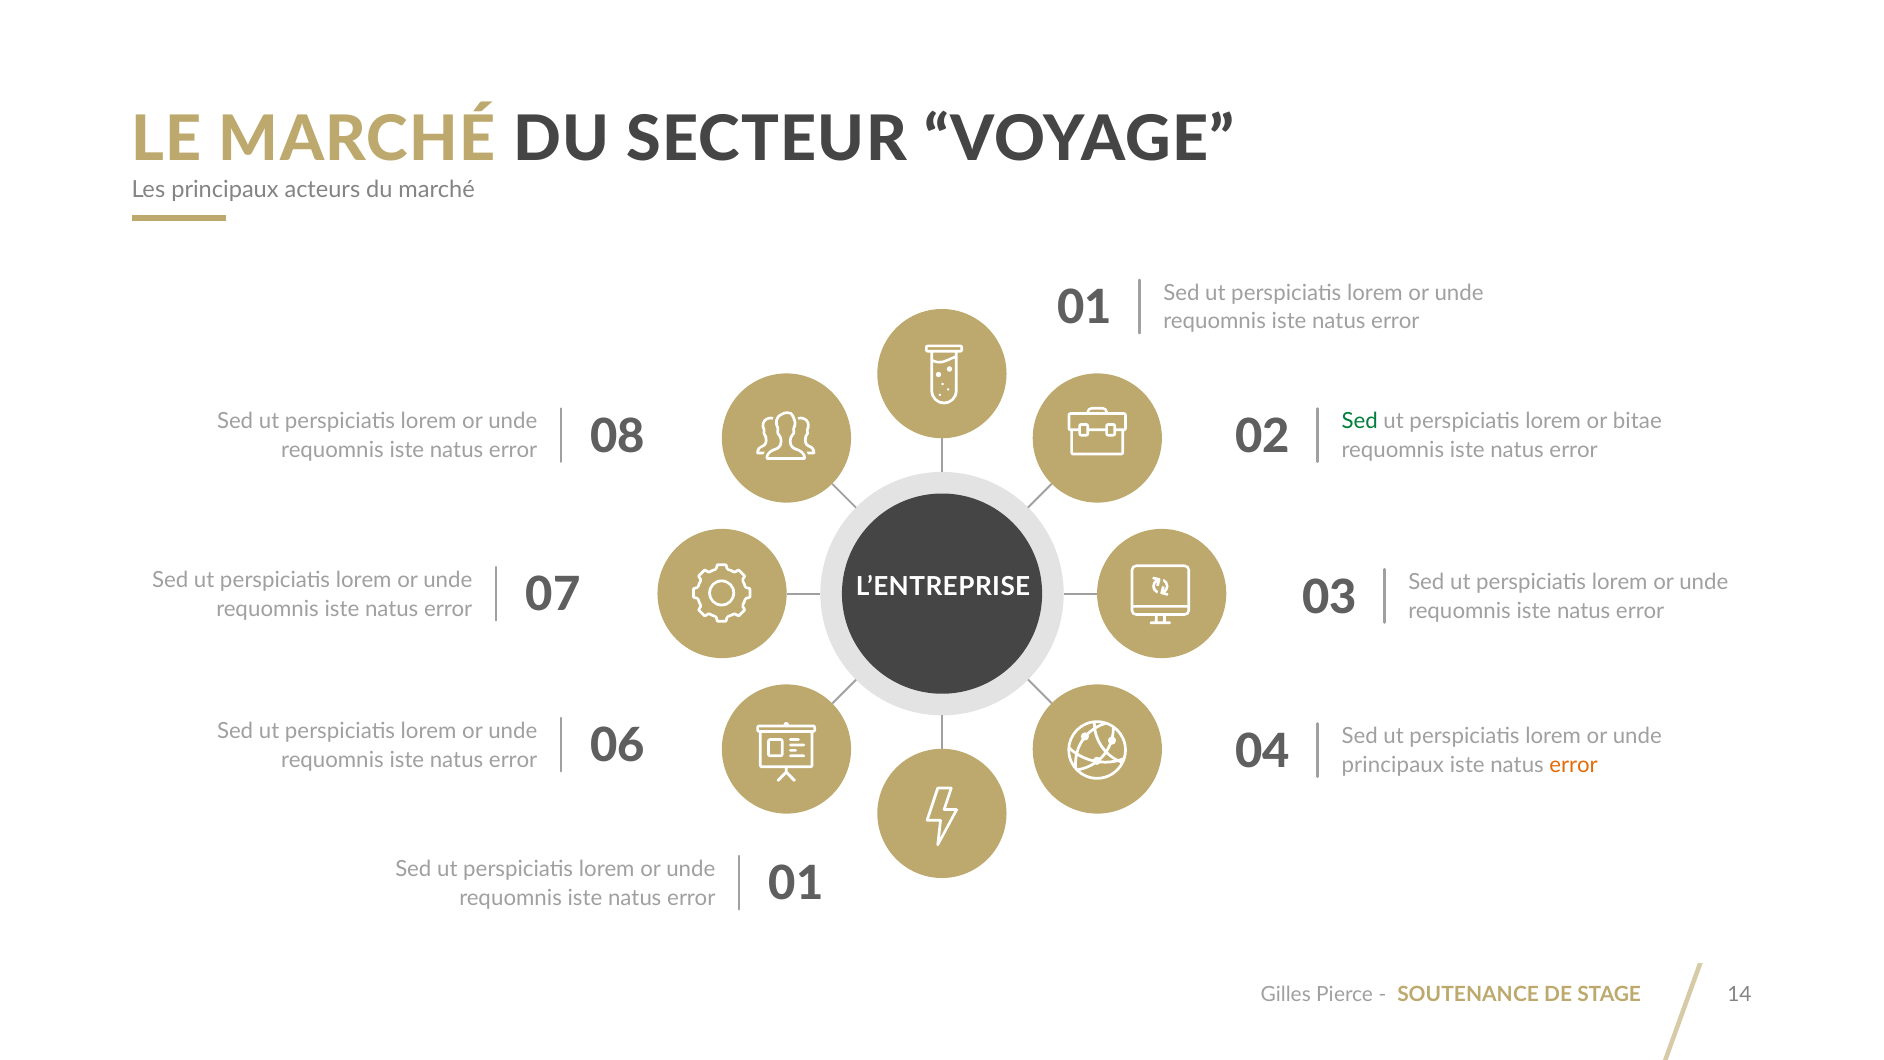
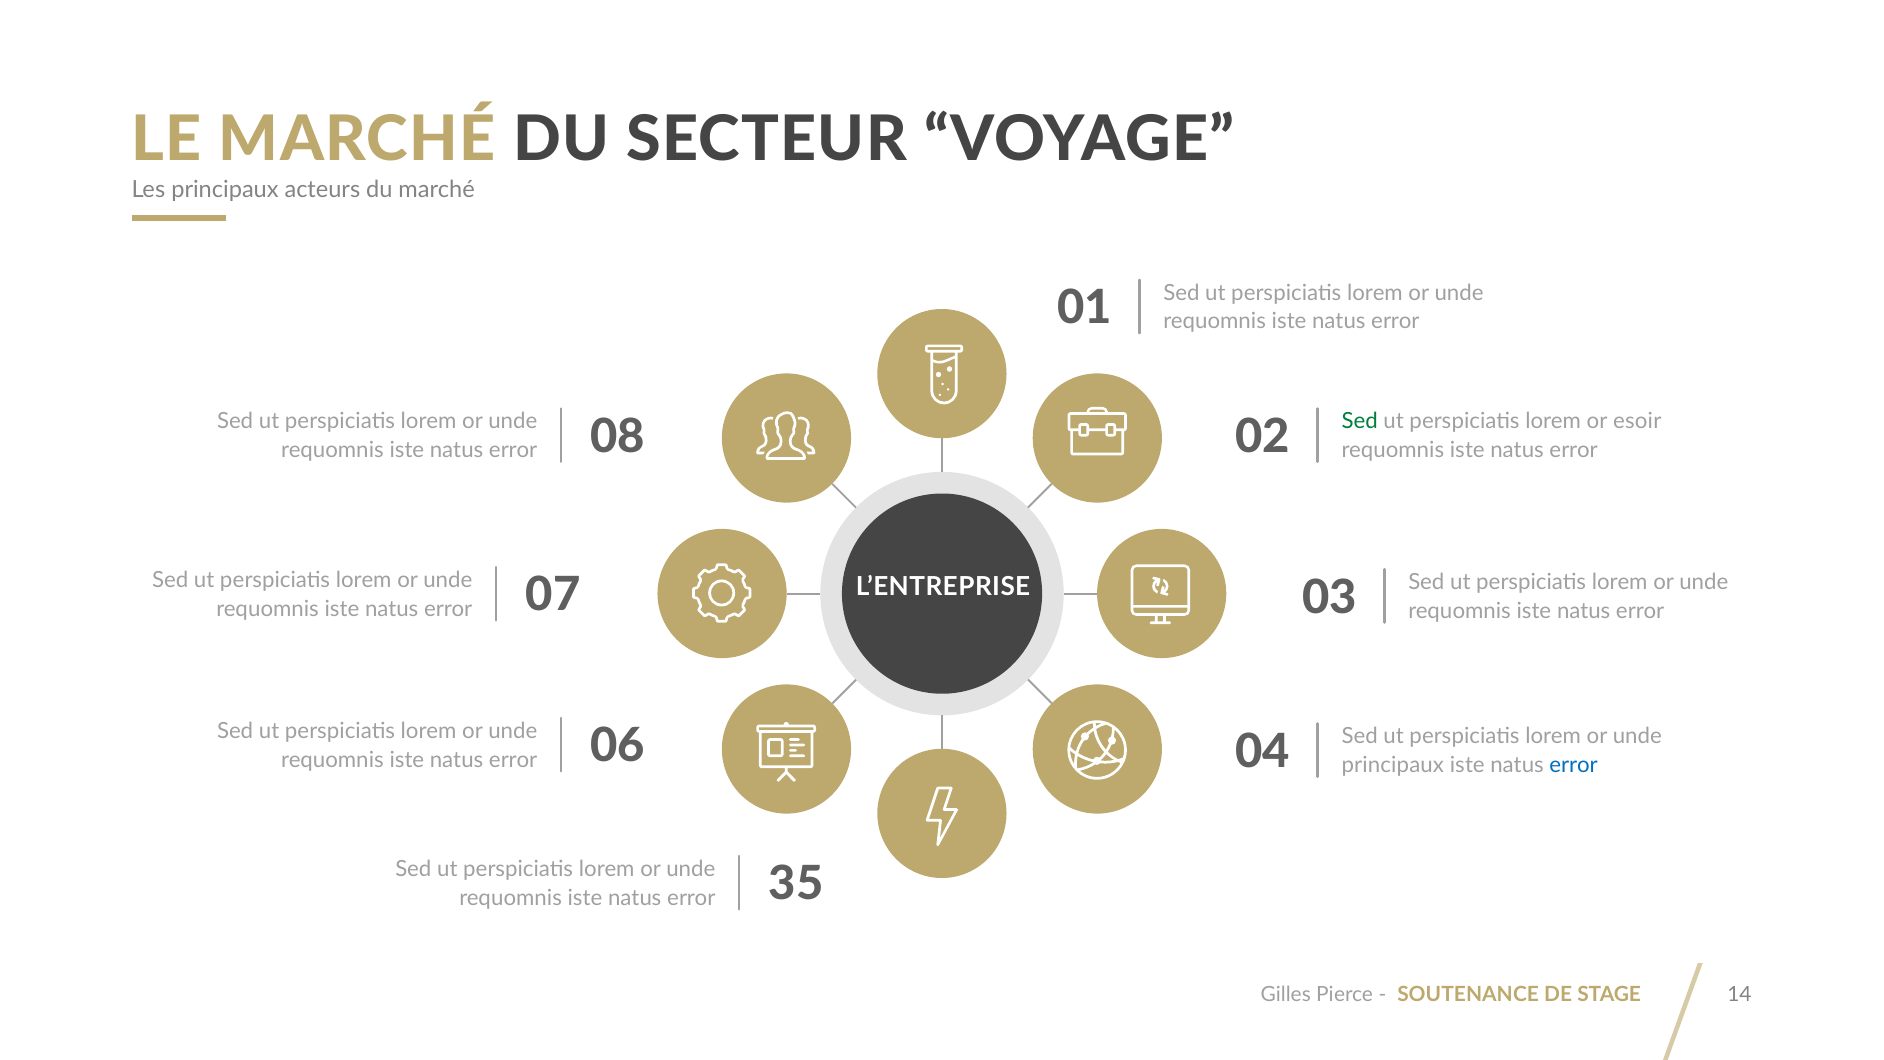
bitae: bitae -> esoir
error at (1574, 765) colour: orange -> blue
01 at (796, 884): 01 -> 35
